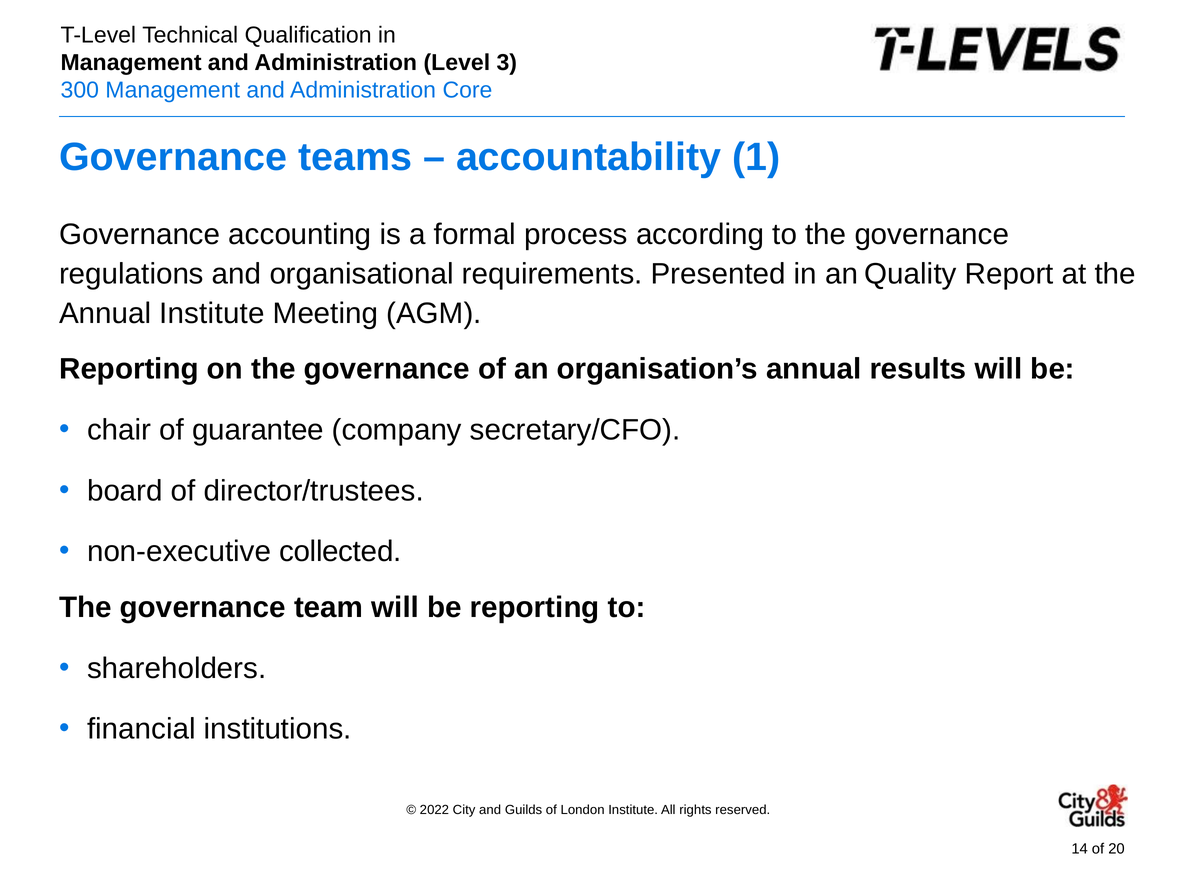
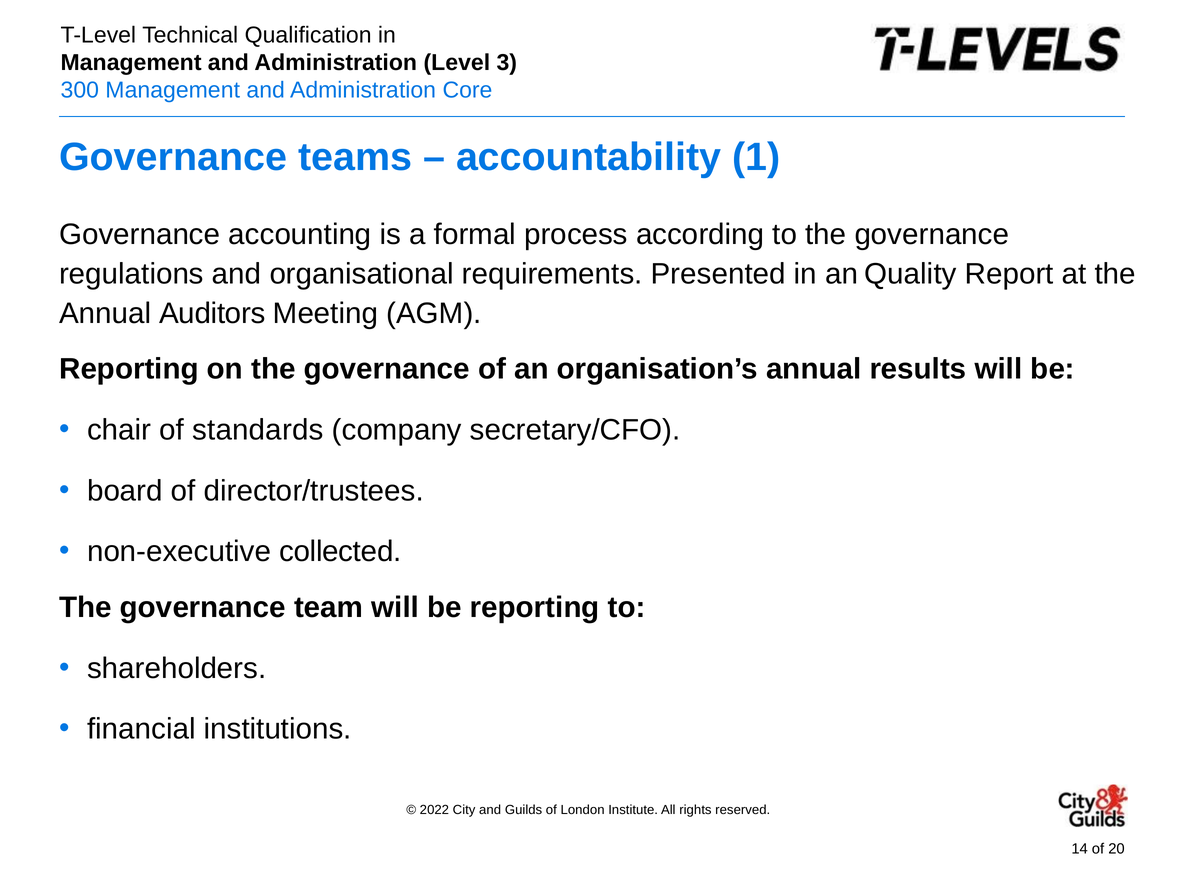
Annual Institute: Institute -> Auditors
guarantee: guarantee -> standards
